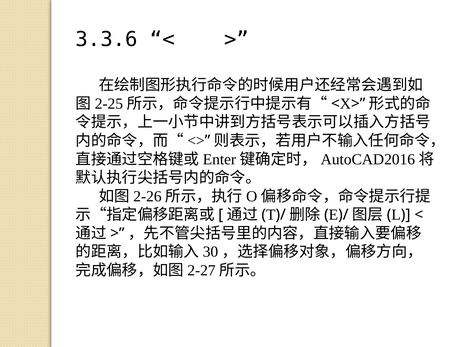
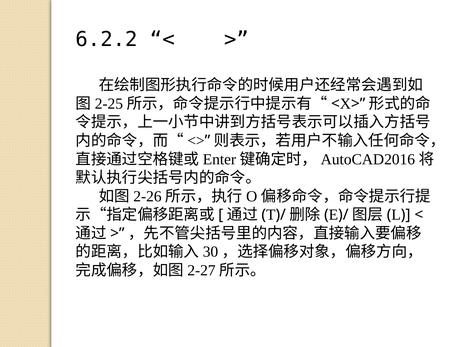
3.3.6: 3.3.6 -> 6.2.2
